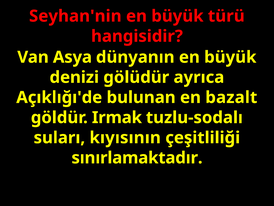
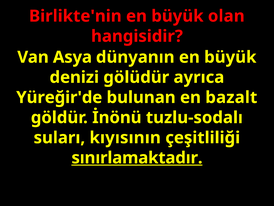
Seyhan'nin: Seyhan'nin -> Birlikte'nin
türü: türü -> olan
Açıklığı'de: Açıklığı'de -> Yüreğir'de
Irmak: Irmak -> İnönü
sınırlamaktadır underline: none -> present
